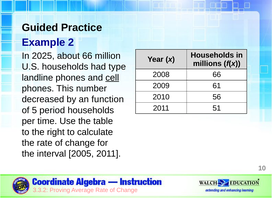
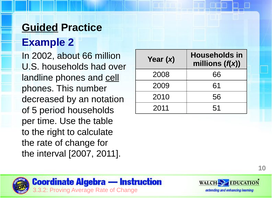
Guided underline: none -> present
2025: 2025 -> 2002
type: type -> over
function: function -> notation
2005: 2005 -> 2007
